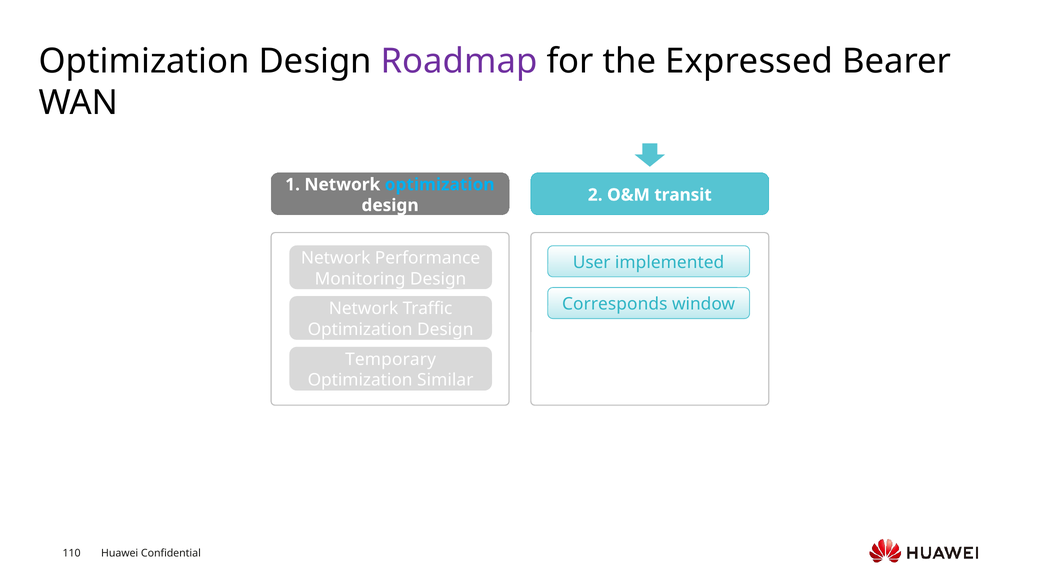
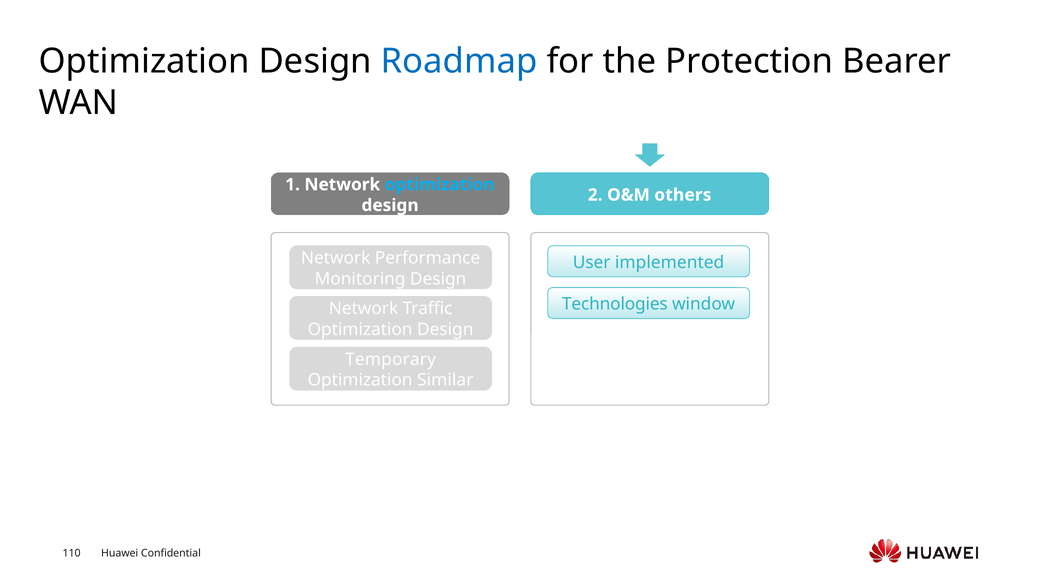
Roadmap colour: purple -> blue
Expressed: Expressed -> Protection
transit: transit -> others
Corresponds: Corresponds -> Technologies
